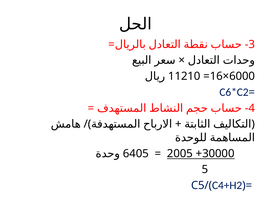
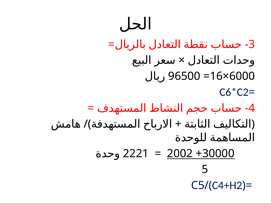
11210: 11210 -> 96500
6405: 6405 -> 2221
2005: 2005 -> 2002
